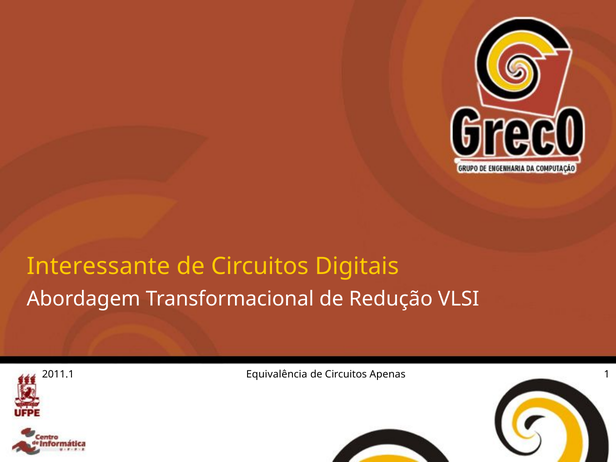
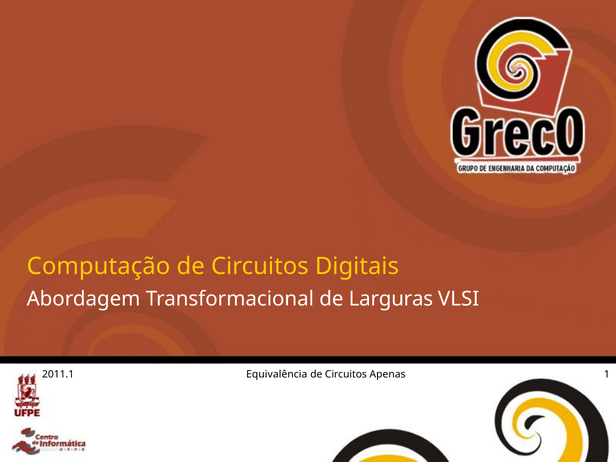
Interessante: Interessante -> Computação
Redução: Redução -> Larguras
